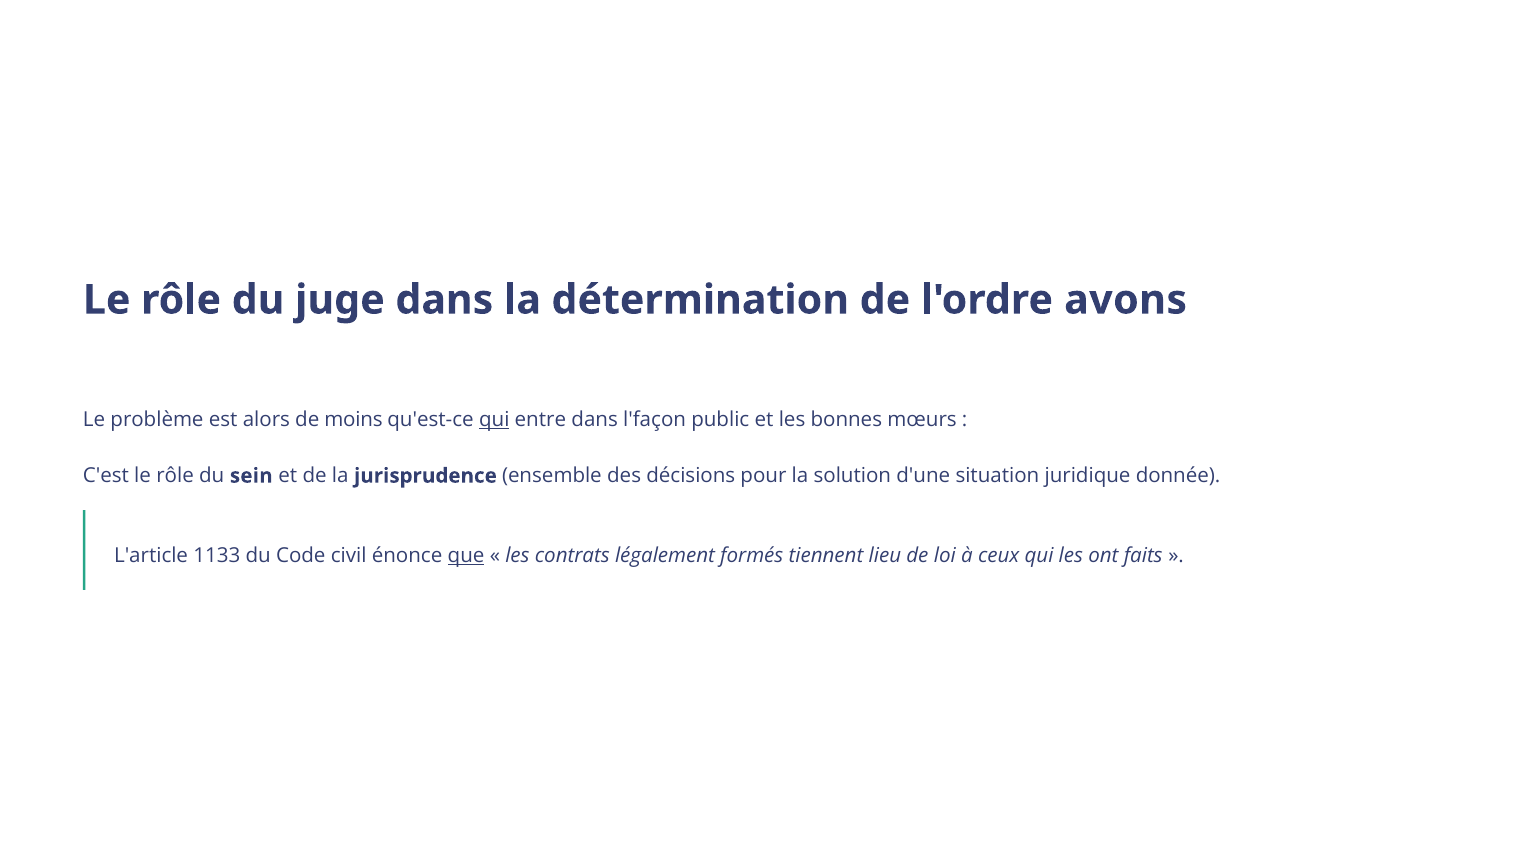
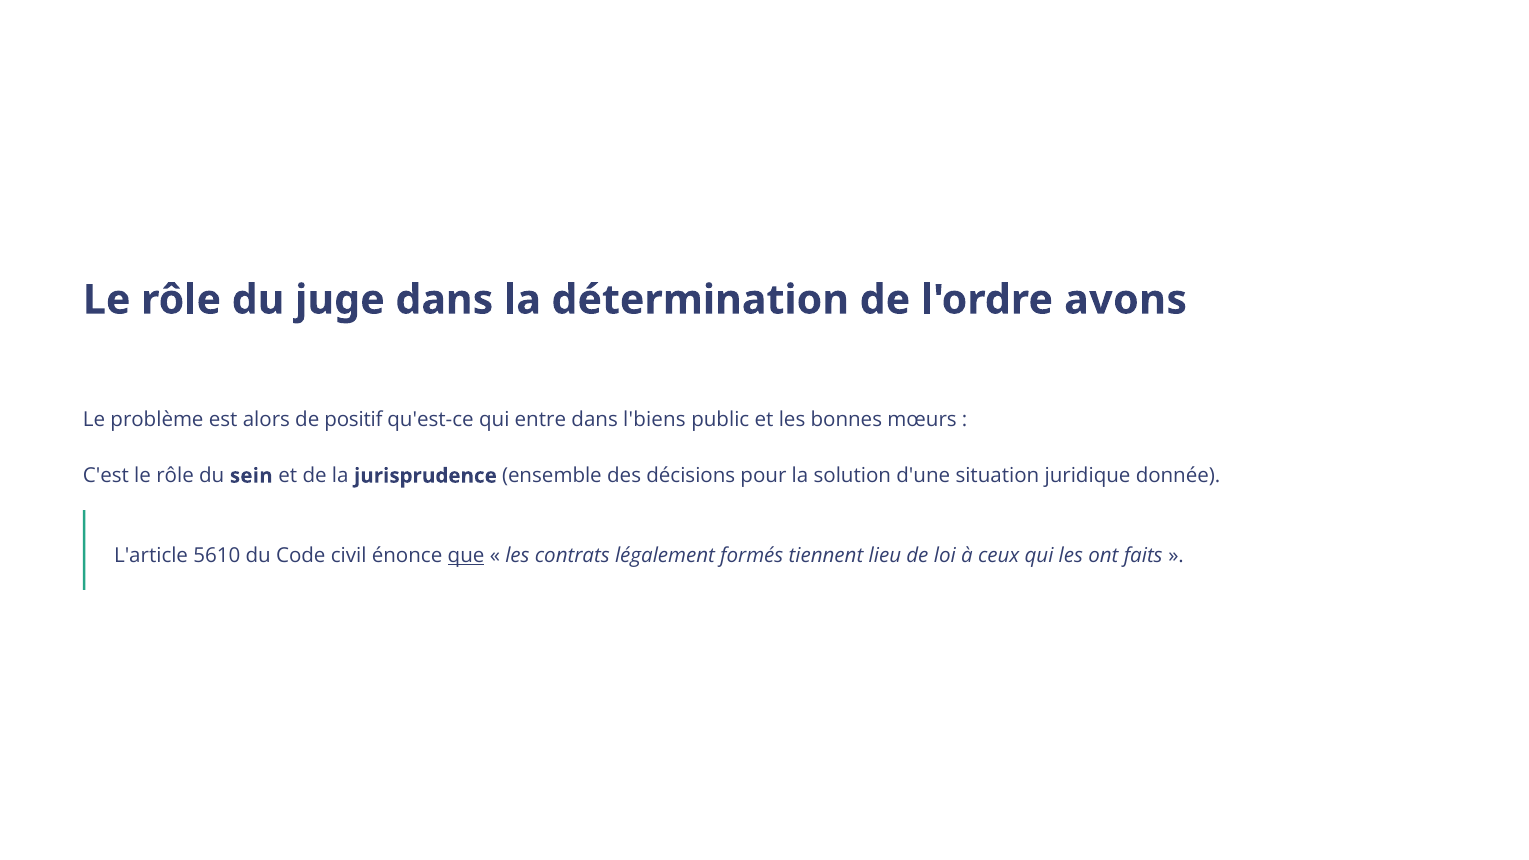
moins: moins -> positif
qui at (494, 419) underline: present -> none
l'façon: l'façon -> l'biens
1133: 1133 -> 5610
